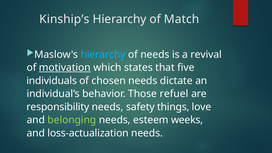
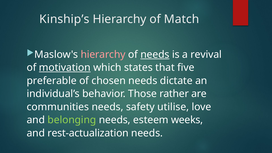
hierarchy at (103, 55) colour: light blue -> pink
needs at (155, 55) underline: none -> present
individuals: individuals -> preferable
refuel: refuel -> rather
responsibility: responsibility -> communities
things: things -> utilise
loss-actualization: loss-actualization -> rest-actualization
